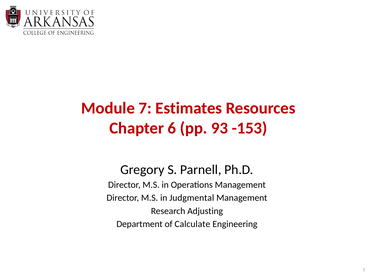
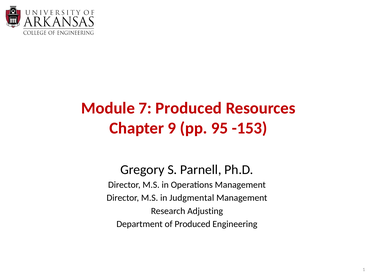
7 Estimates: Estimates -> Produced
6: 6 -> 9
93: 93 -> 95
of Calculate: Calculate -> Produced
